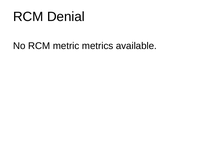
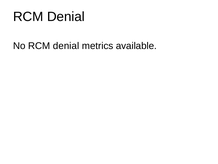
No RCM metric: metric -> denial
